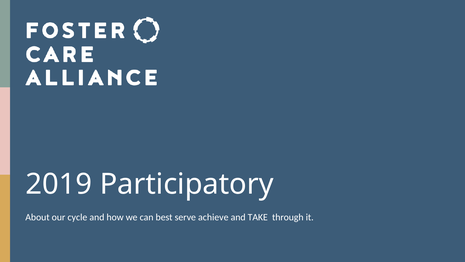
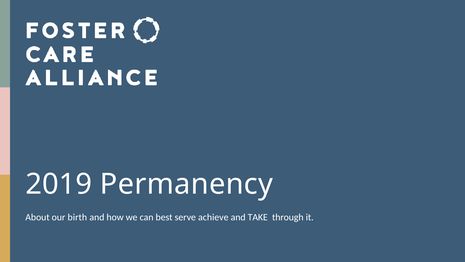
Participatory: Participatory -> Permanency
cycle: cycle -> birth
